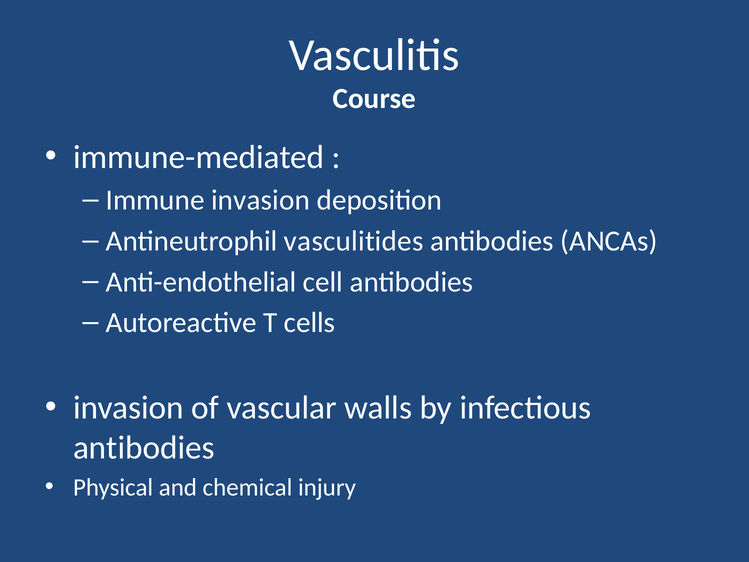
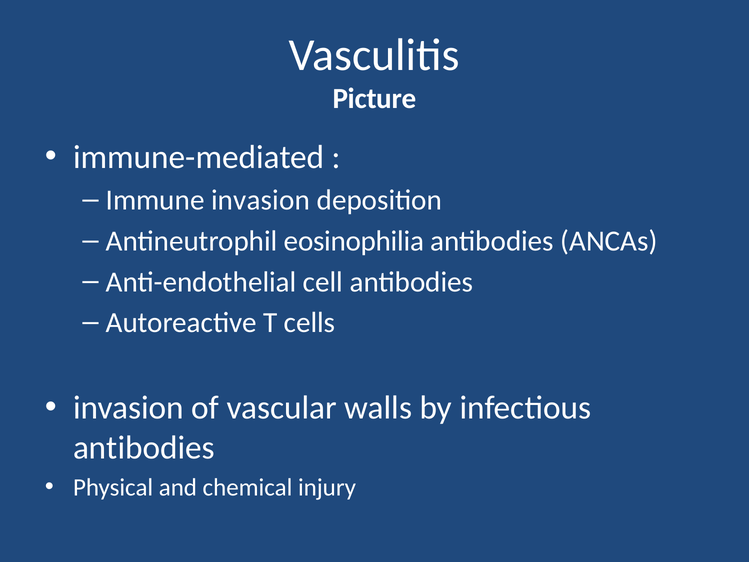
Course: Course -> Picture
vasculitides: vasculitides -> eosinophilia
